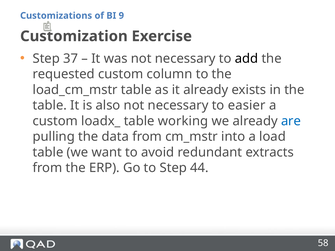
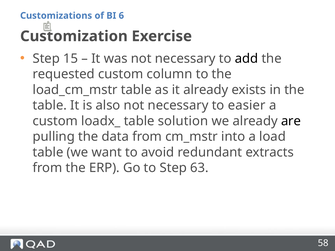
9: 9 -> 6
37: 37 -> 15
working: working -> solution
are colour: blue -> black
44: 44 -> 63
